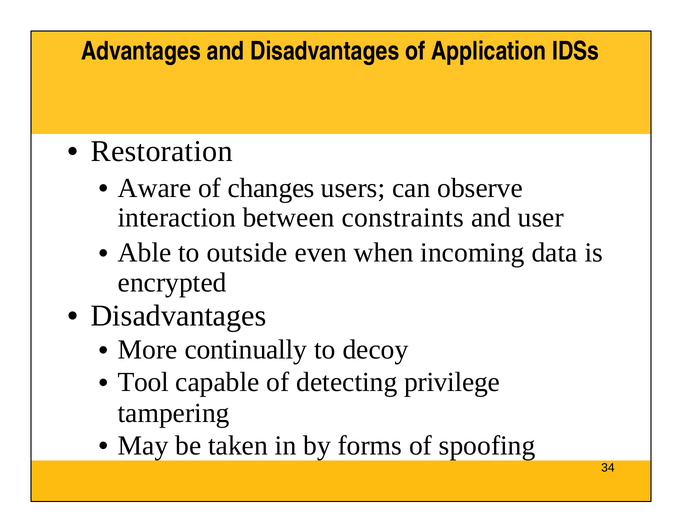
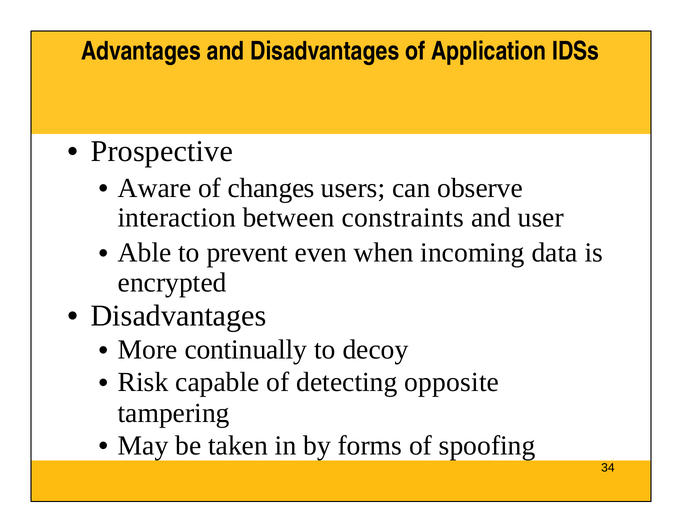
Restoration: Restoration -> Prospective
outside: outside -> prevent
Tool: Tool -> Risk
privilege: privilege -> opposite
